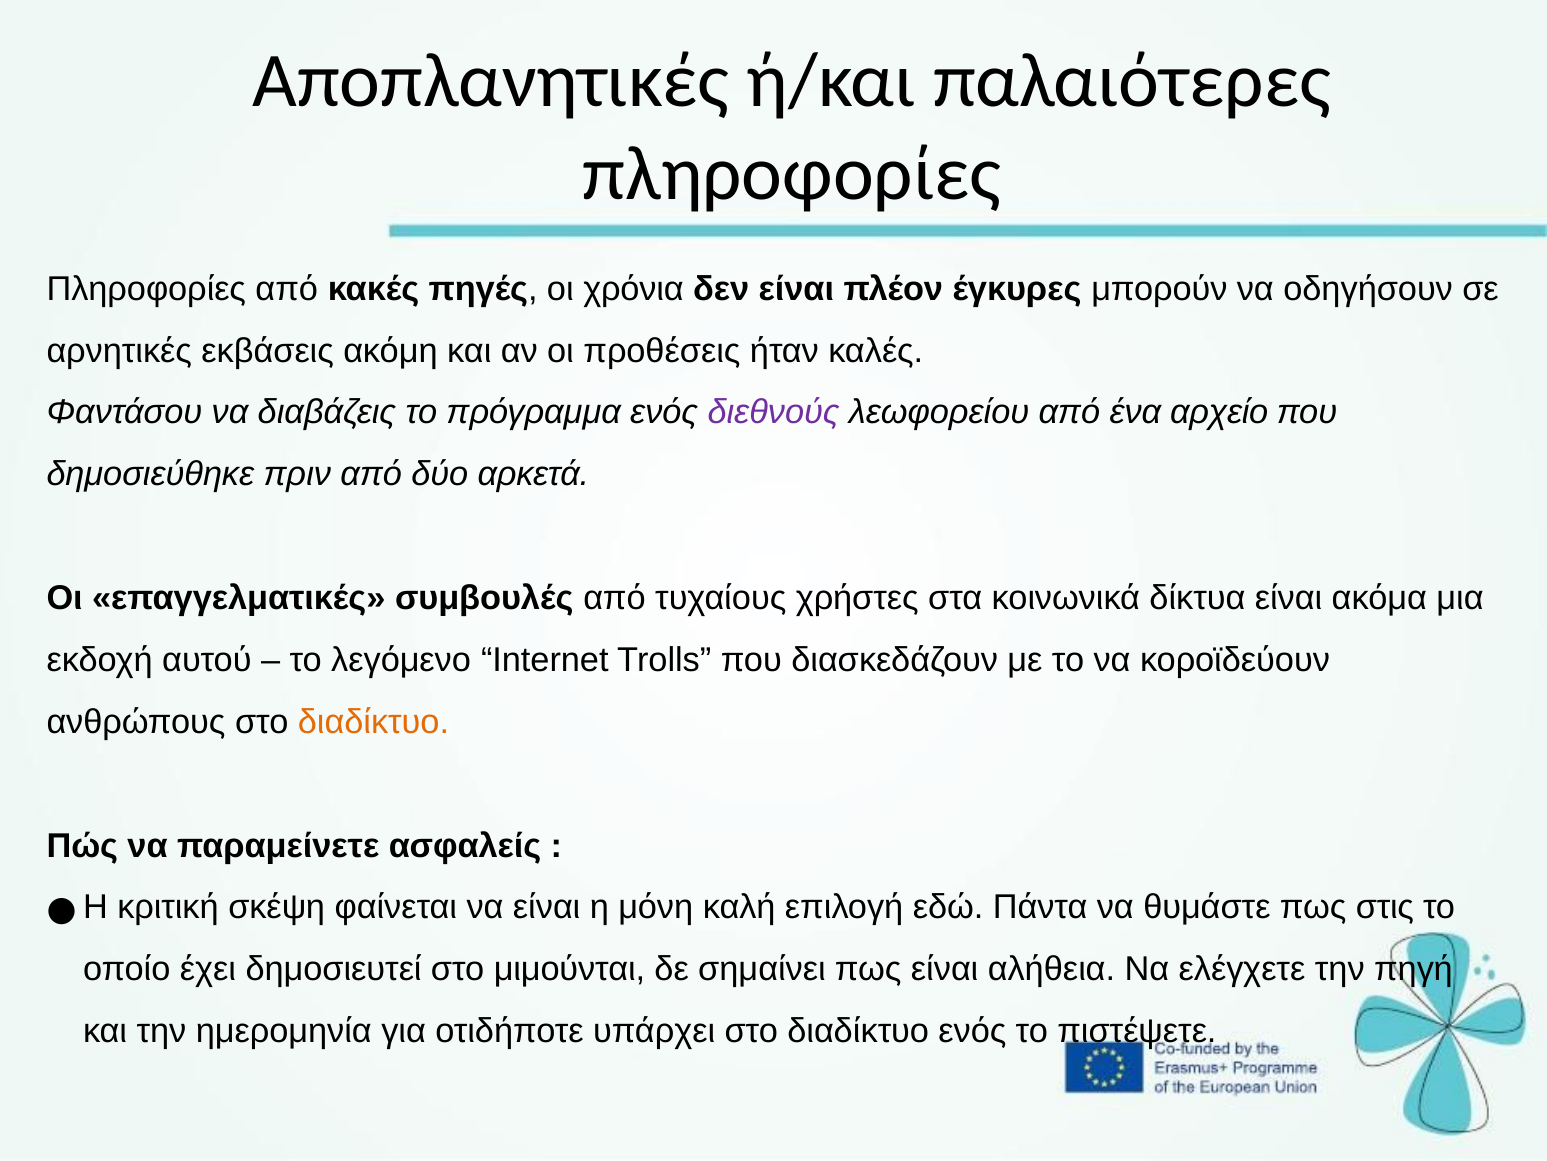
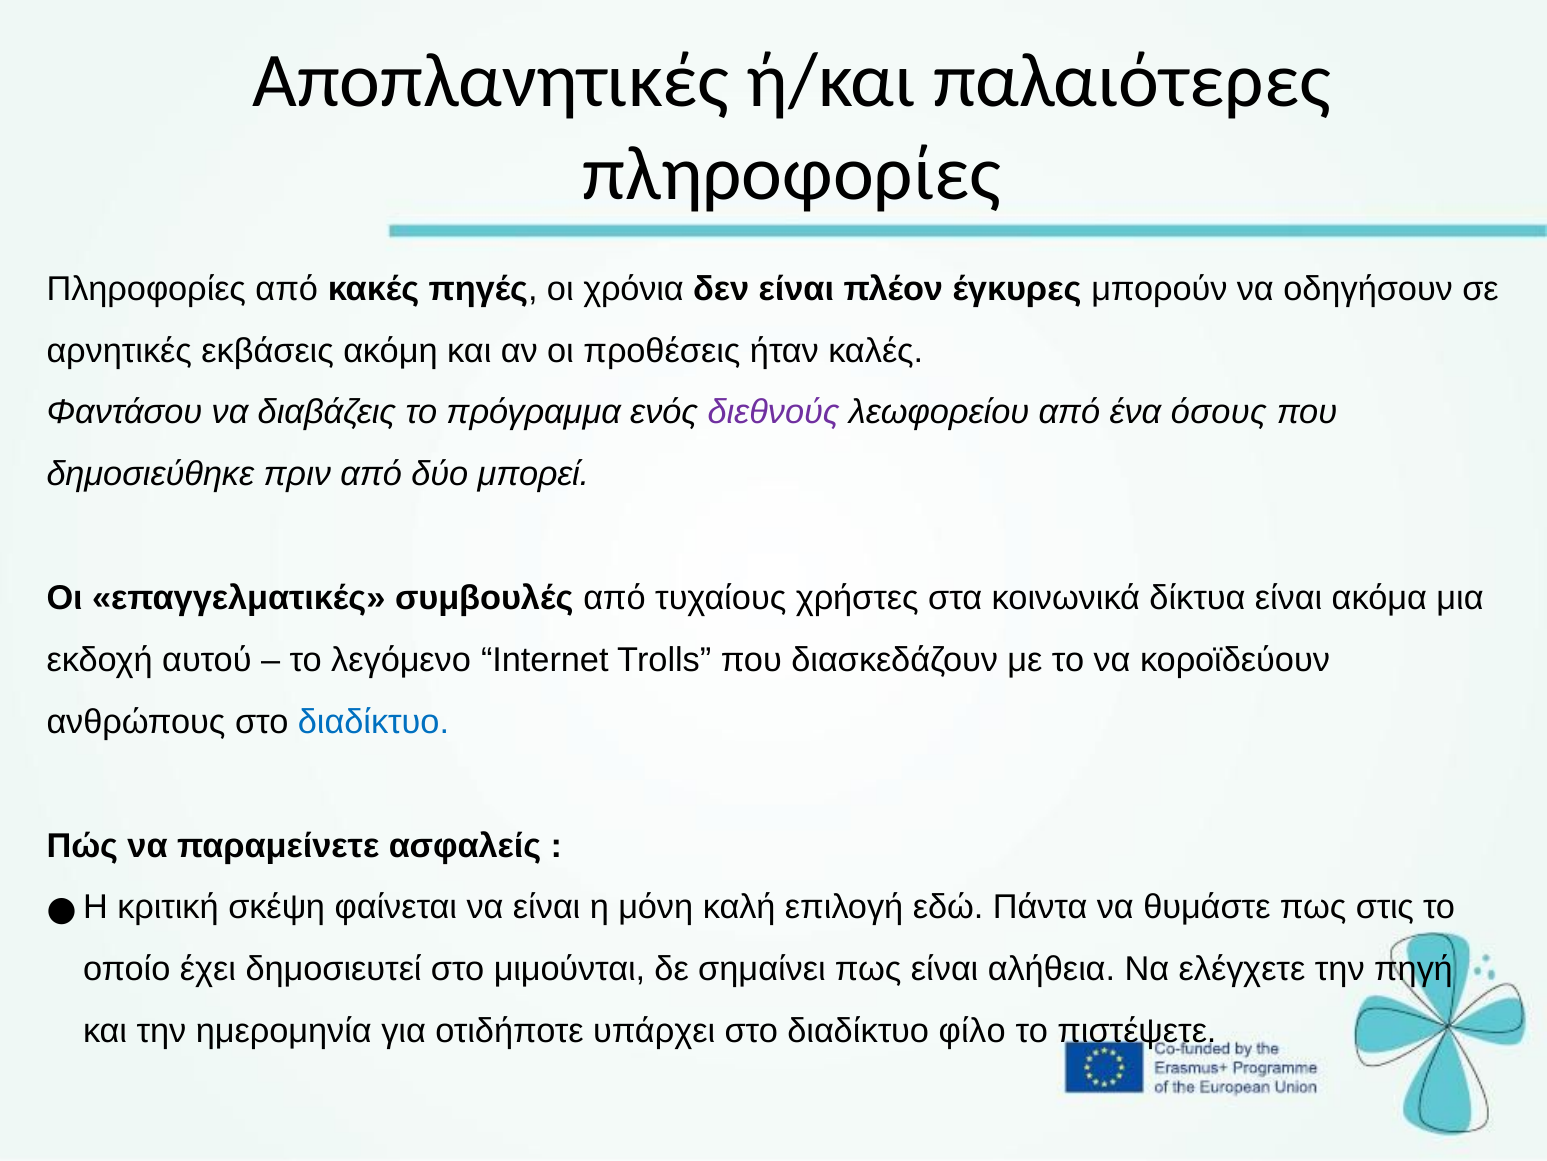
αρχείο: αρχείο -> όσους
αρκετά: αρκετά -> μπορεί
διαδίκτυο at (373, 721) colour: orange -> blue
διαδίκτυο ενός: ενός -> φίλο
